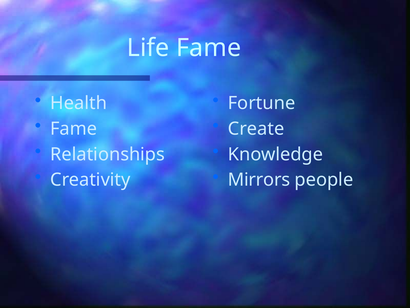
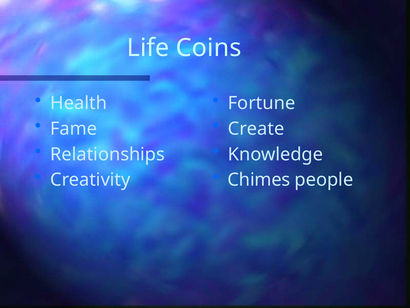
Life Fame: Fame -> Coins
Mirrors: Mirrors -> Chimes
